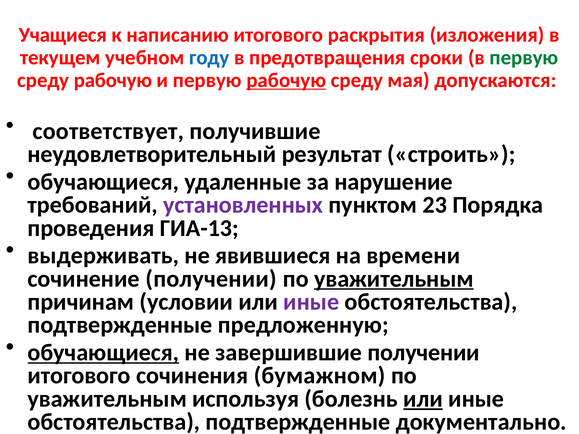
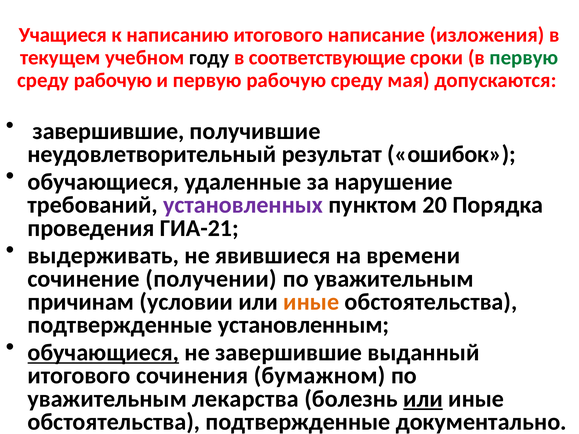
раскрытия: раскрытия -> написание
году colour: blue -> black
предотвращения: предотвращения -> соответствующие
рабочую at (286, 80) underline: present -> none
соответствует at (108, 131): соответствует -> завершившие
строить: строить -> ошибок
23: 23 -> 20
ГИА-13: ГИА-13 -> ГИА-21
уважительным at (394, 279) underline: present -> none
иные at (311, 302) colour: purple -> orange
предложенную: предложенную -> установленным
завершившие получении: получении -> выданный
используя: используя -> лекарства
